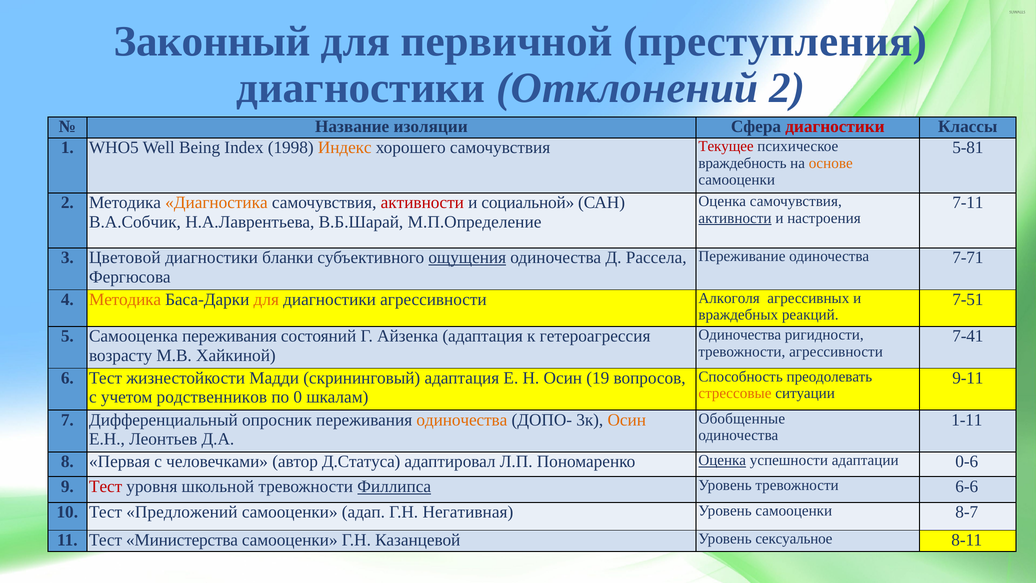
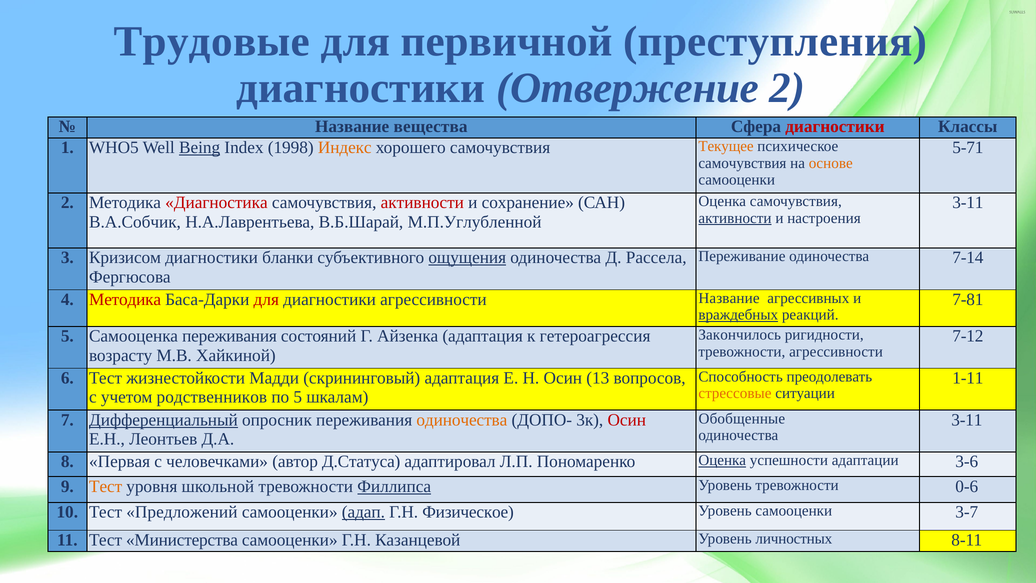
Законный: Законный -> Трудовые
Отклонений: Отклонений -> Отвержение
изоляции: изоляции -> вещества
Being underline: none -> present
Текущее colour: red -> orange
5-81: 5-81 -> 5-71
враждебность at (742, 163): враждебность -> самочувствия
Диагностика colour: orange -> red
социальной: социальной -> сохранение
7-11 at (968, 203): 7-11 -> 3-11
М.П.Определение: М.П.Определение -> М.П.Углубленной
7-71: 7-71 -> 7-14
Цветовой: Цветовой -> Кризисом
Методика at (125, 299) colour: orange -> red
для at (266, 299) colour: orange -> red
агрессивности Алкоголя: Алкоголя -> Название
7-51: 7-51 -> 7-81
враждебных underline: none -> present
Одиночества at (740, 335): Одиночества -> Закончилось
7-41: 7-41 -> 7-12
19: 19 -> 13
9-11: 9-11 -> 1-11
по 0: 0 -> 5
Дифференциальный underline: none -> present
Осин at (627, 420) colour: orange -> red
1-11 at (967, 420): 1-11 -> 3-11
0-6: 0-6 -> 3-6
Тест at (106, 486) colour: red -> orange
6-6: 6-6 -> 0-6
адап underline: none -> present
Негативная: Негативная -> Физическое
8-7: 8-7 -> 3-7
сексуальное: сексуальное -> личностных
